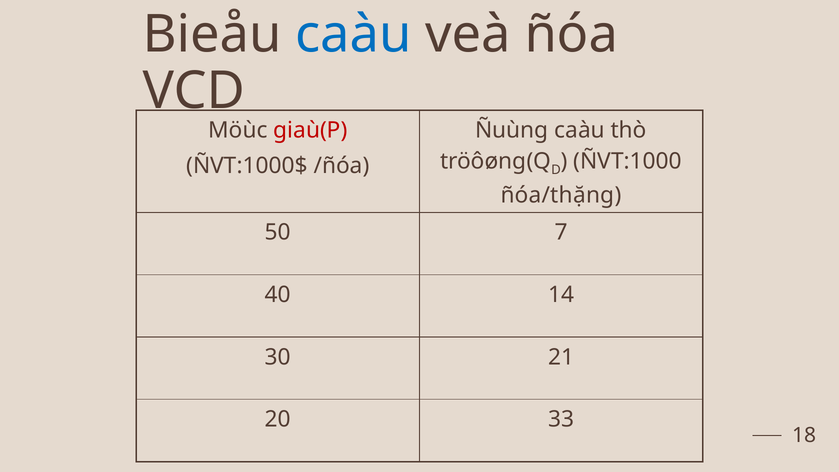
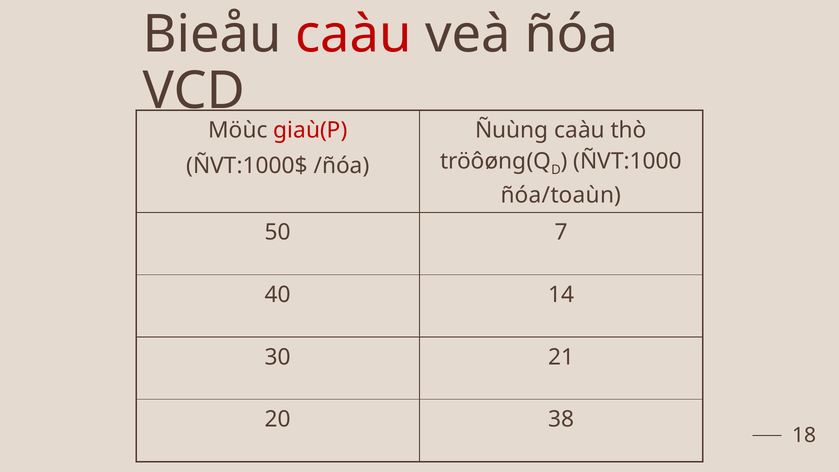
caàu at (353, 34) colour: blue -> red
ñóa/thặng: ñóa/thặng -> ñóa/toaùn
33: 33 -> 38
